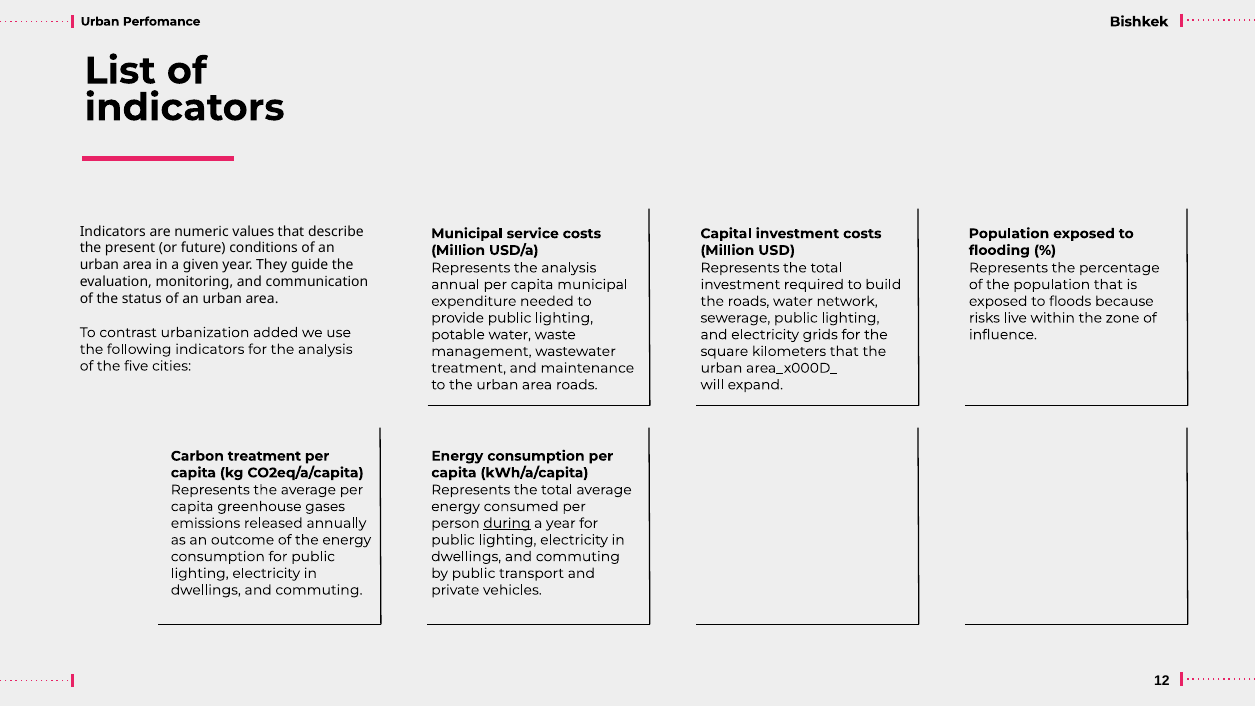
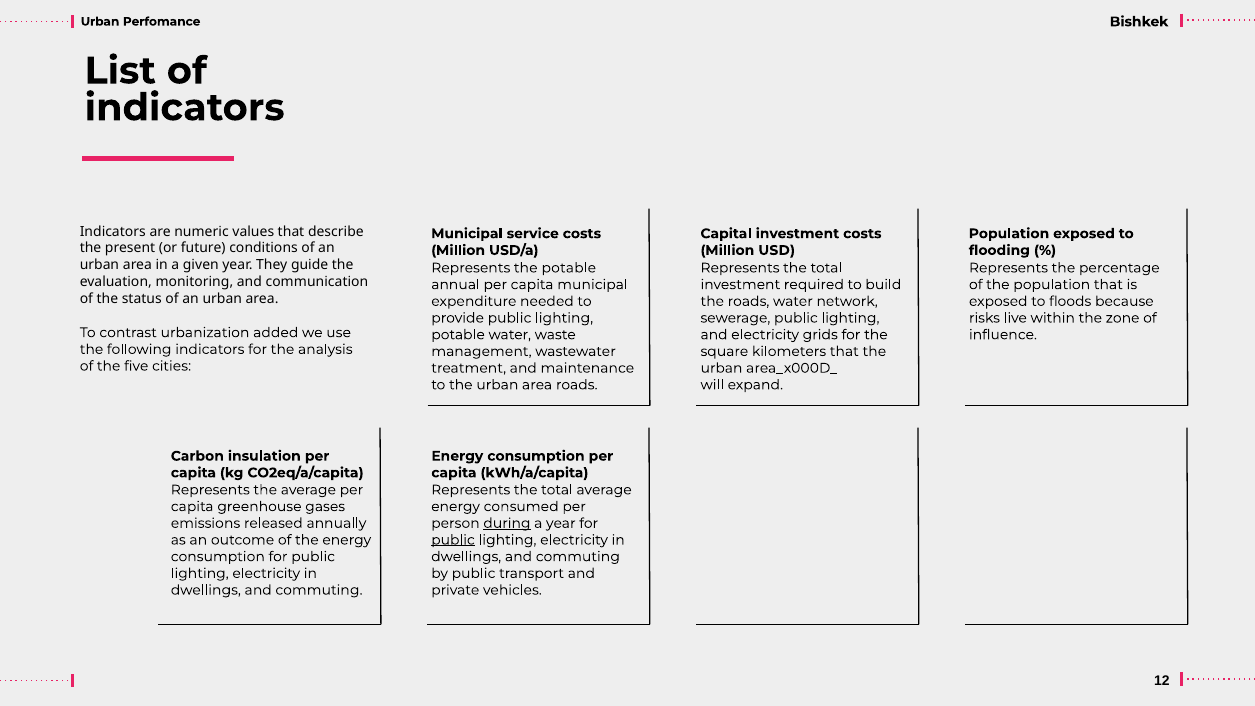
Represents the analysis: analysis -> potable
Carbon treatment: treatment -> insulation
public at (453, 540) underline: none -> present
